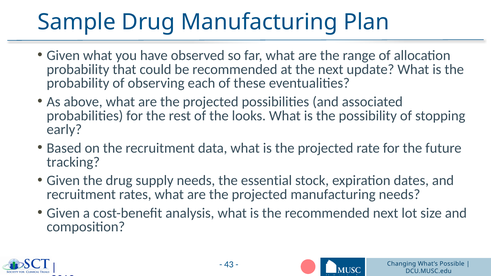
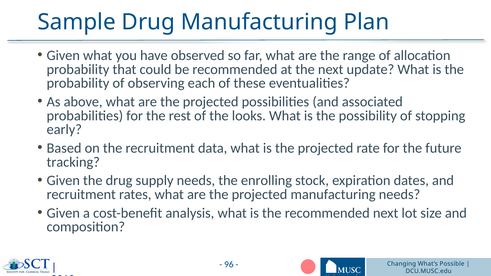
essential: essential -> enrolling
43: 43 -> 96
